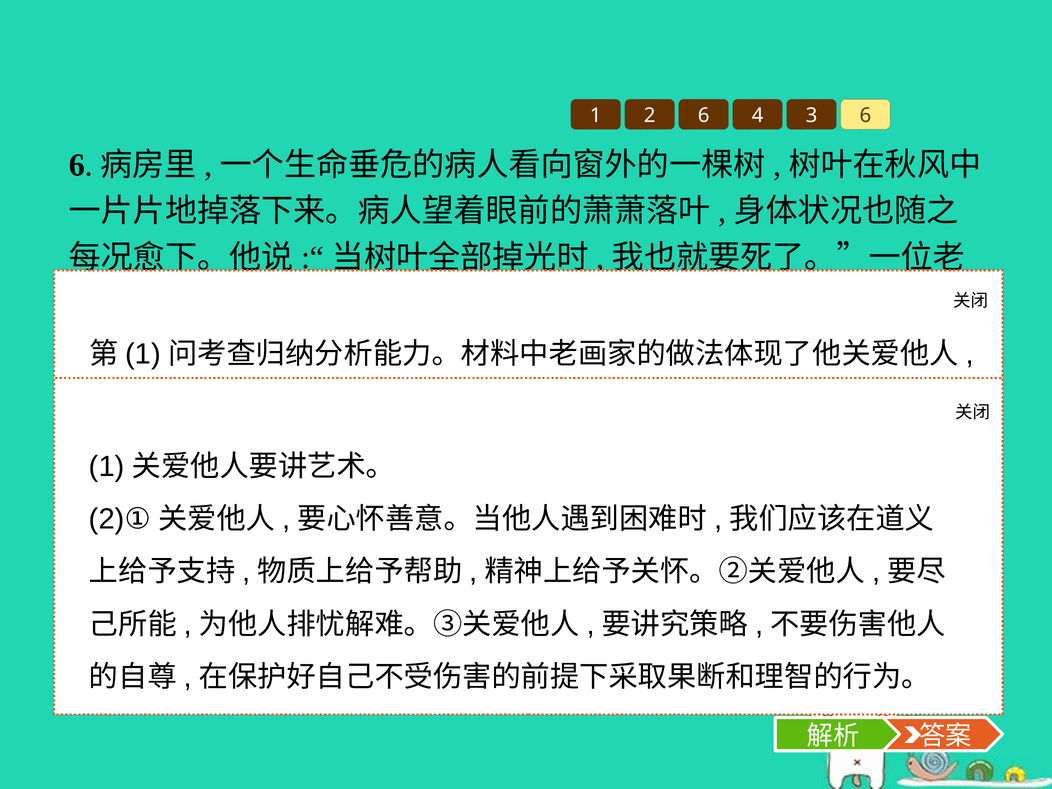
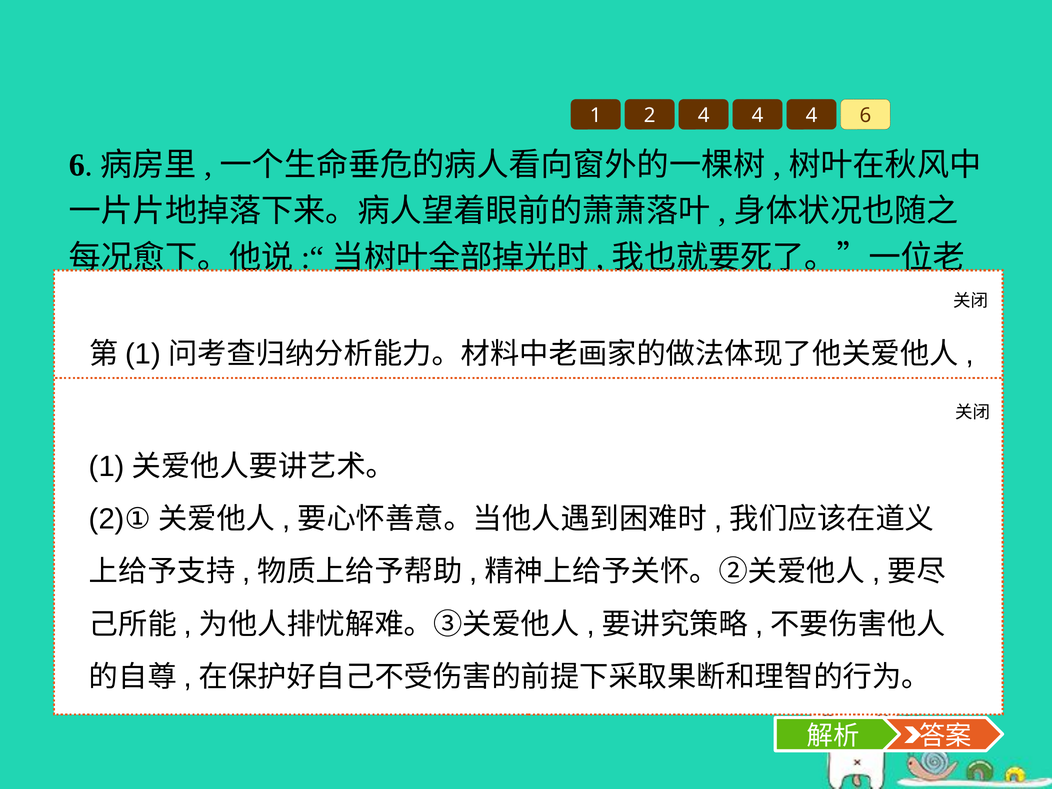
2 6: 6 -> 4
3 at (812, 116): 3 -> 4
